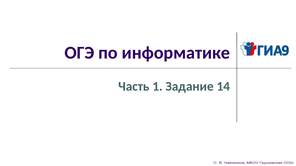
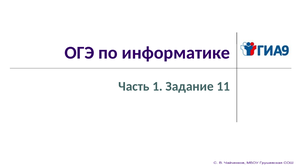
14: 14 -> 11
